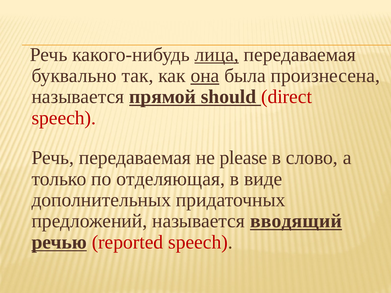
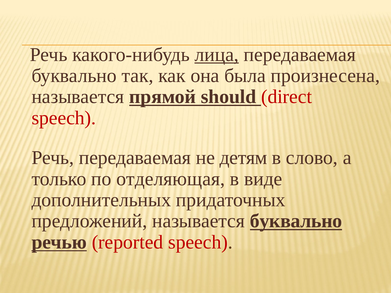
она underline: present -> none
please: please -> детям
называется вводящий: вводящий -> буквально
